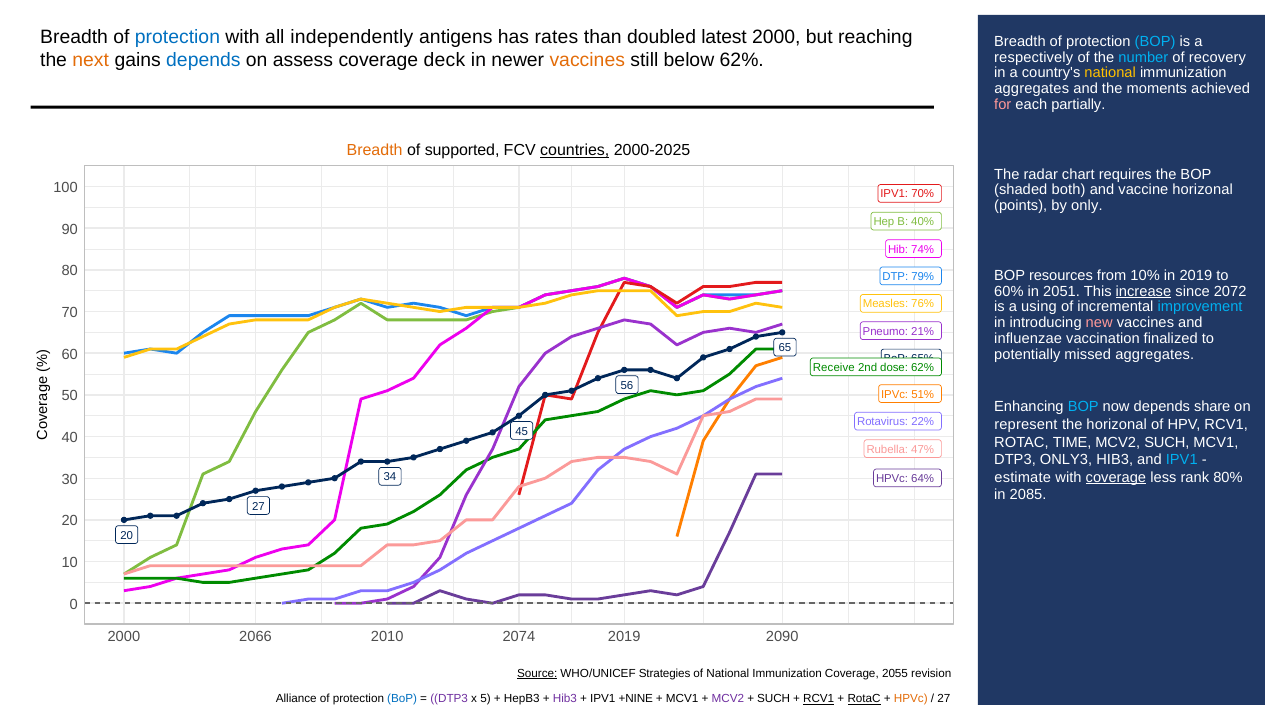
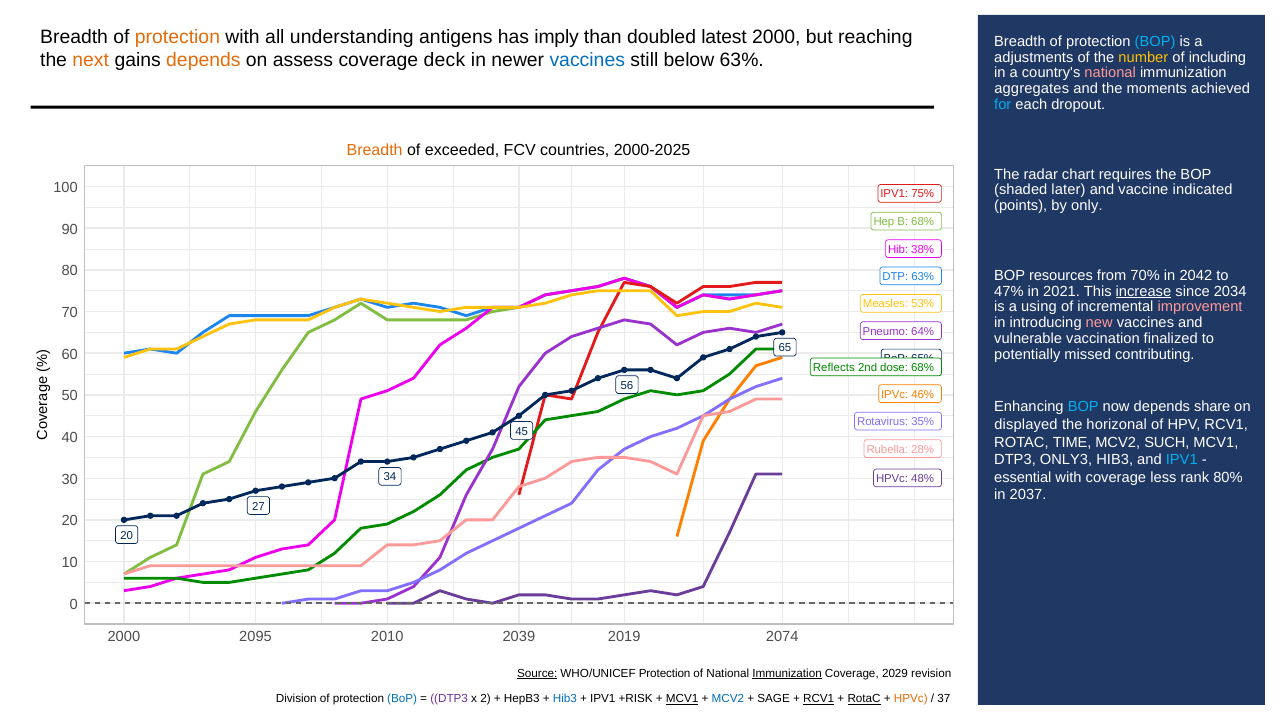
protection at (177, 37) colour: blue -> orange
independently: independently -> understanding
rates: rates -> imply
respectively: respectively -> adjustments
number colour: light blue -> yellow
recovery: recovery -> including
depends at (203, 60) colour: blue -> orange
vaccines at (587, 60) colour: orange -> blue
below 62%: 62% -> 63%
national at (1110, 73) colour: yellow -> pink
for colour: pink -> light blue
partially: partially -> dropout
supported: supported -> exceeded
countries underline: present -> none
both: both -> later
vaccine horizonal: horizonal -> indicated
70%: 70% -> 75%
B 40%: 40% -> 68%
74%: 74% -> 38%
10%: 10% -> 70%
in 2019: 2019 -> 2042
DTP 79%: 79% -> 63%
60%: 60% -> 47%
2051: 2051 -> 2021
2072: 2072 -> 2034
76%: 76% -> 53%
improvement colour: light blue -> pink
21%: 21% -> 64%
influenzae: influenzae -> vulnerable
missed aggregates: aggregates -> contributing
Receive: Receive -> Reflects
dose 62%: 62% -> 68%
51%: 51% -> 46%
22%: 22% -> 35%
represent: represent -> displayed
47%: 47% -> 28%
estimate: estimate -> essential
coverage at (1116, 478) underline: present -> none
64%: 64% -> 48%
2085: 2085 -> 2037
2066: 2066 -> 2095
2074: 2074 -> 2039
2090: 2090 -> 2074
WHO/UNICEF Strategies: Strategies -> Protection
Immunization at (787, 674) underline: none -> present
2055: 2055 -> 2029
Alliance: Alliance -> Division
5: 5 -> 2
Hib3 at (565, 700) colour: purple -> blue
+NINE: +NINE -> +RISK
MCV1 at (682, 700) underline: none -> present
MCV2 at (728, 700) colour: purple -> blue
SUCH at (774, 700): SUCH -> SAGE
27 at (944, 700): 27 -> 37
